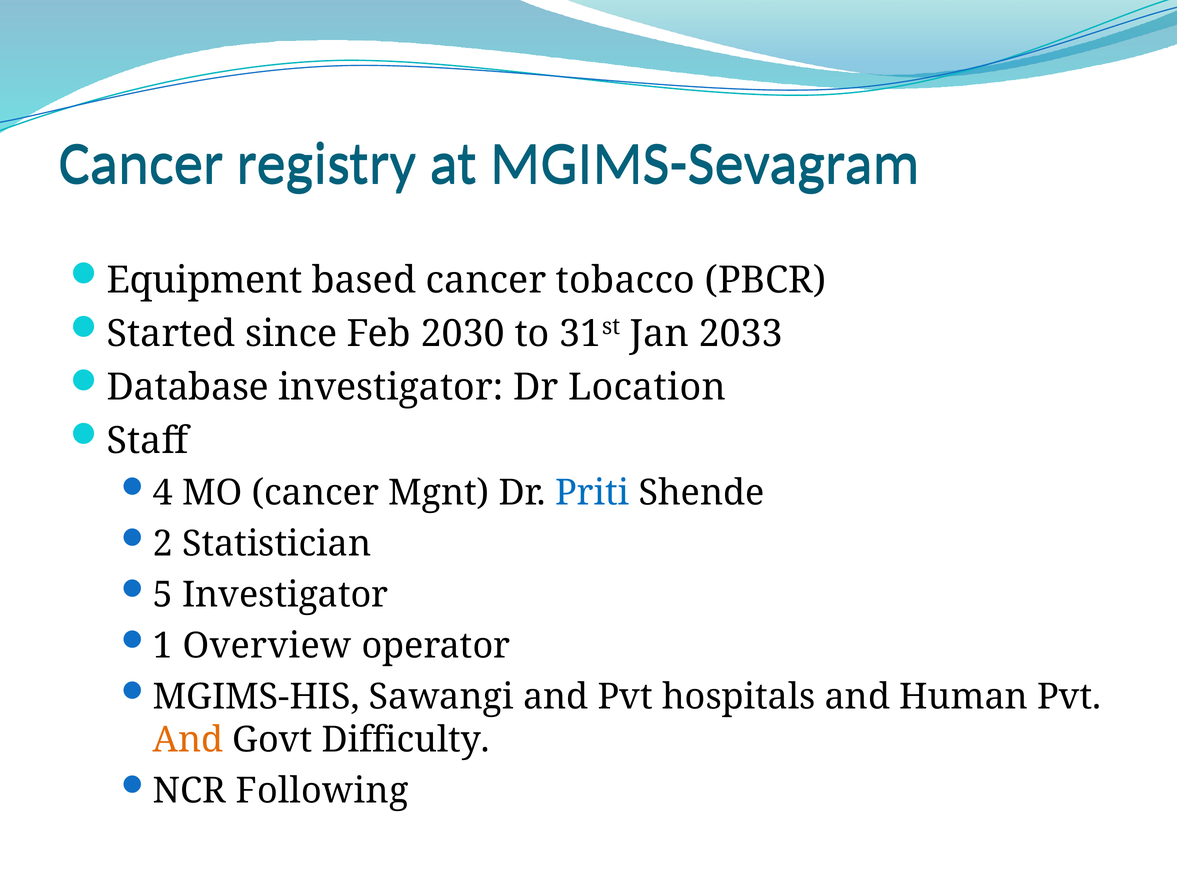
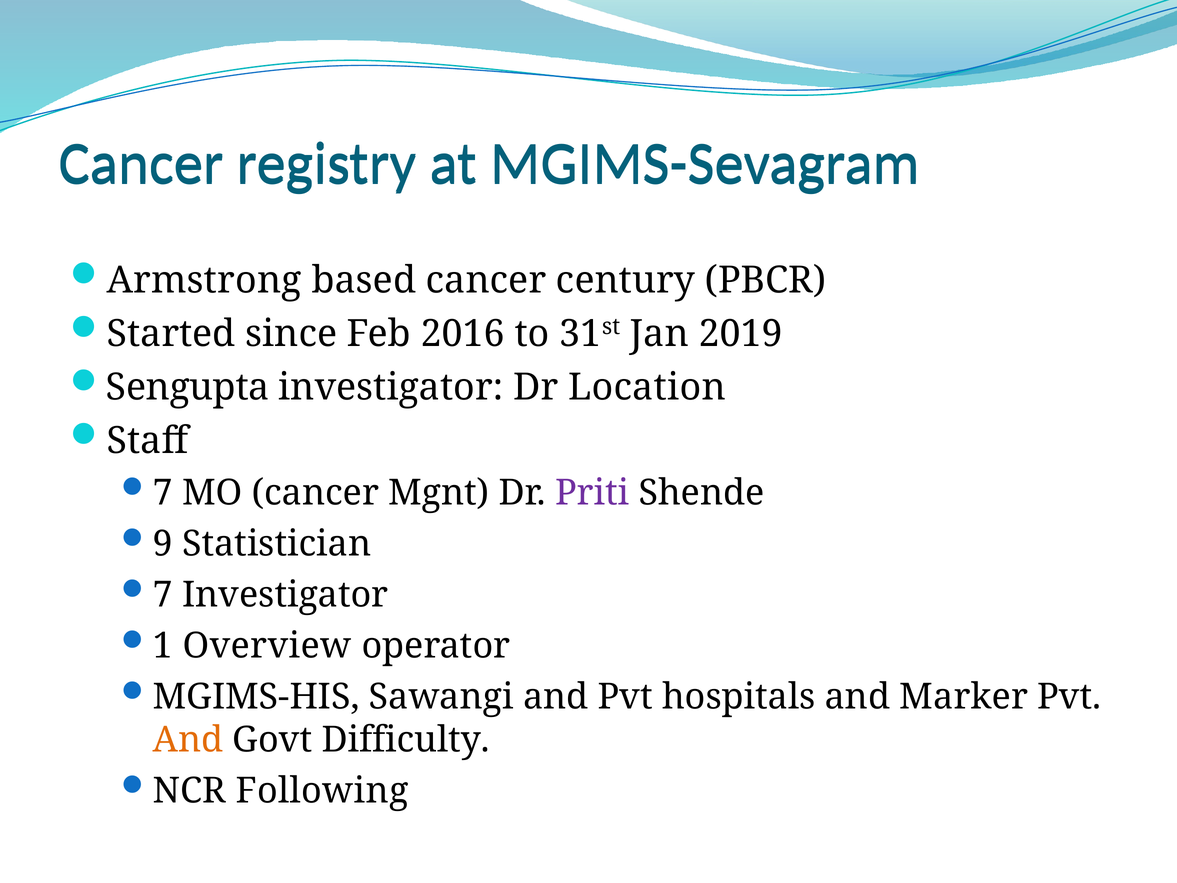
Equipment: Equipment -> Armstrong
tobacco: tobacco -> century
2030: 2030 -> 2016
2033: 2033 -> 2019
Database: Database -> Sengupta
4 at (163, 493): 4 -> 7
Priti colour: blue -> purple
2: 2 -> 9
5 at (163, 595): 5 -> 7
Human: Human -> Marker
